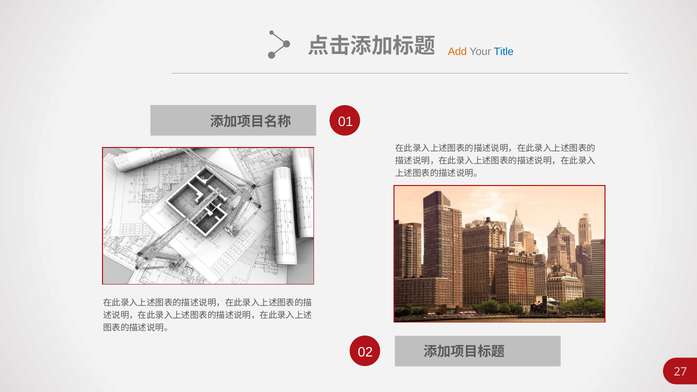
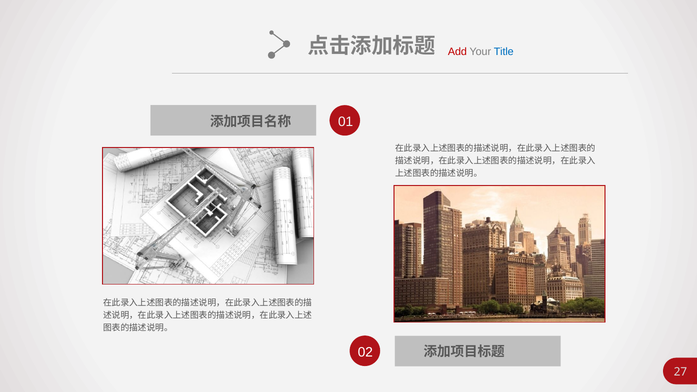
Add colour: orange -> red
